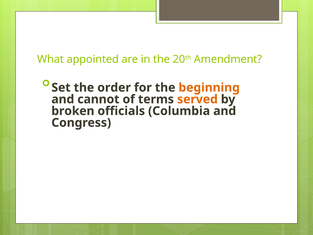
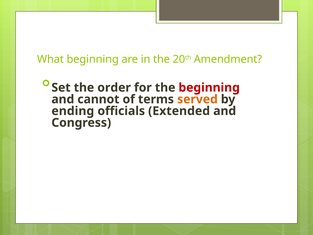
What appointed: appointed -> beginning
beginning at (209, 87) colour: orange -> red
broken: broken -> ending
Columbia: Columbia -> Extended
